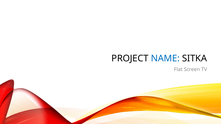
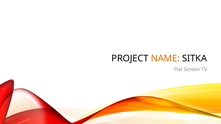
NAME colour: blue -> orange
